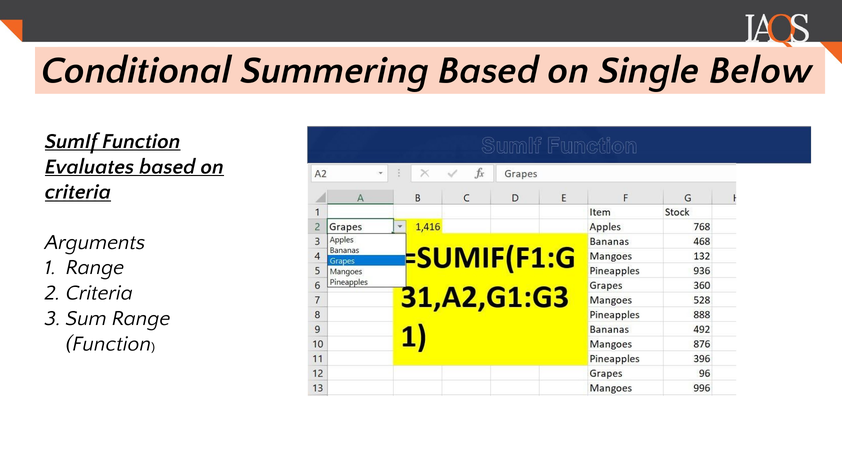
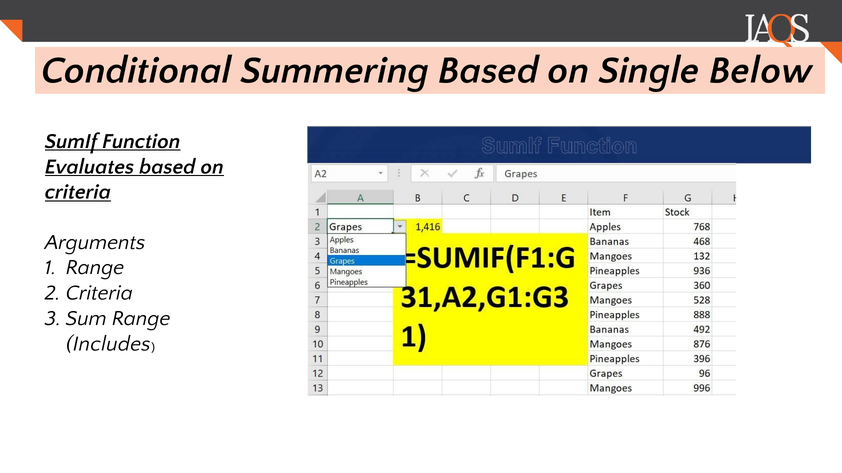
Function at (108, 344): Function -> Includes
